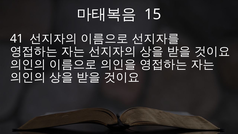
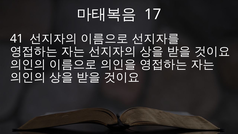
15: 15 -> 17
